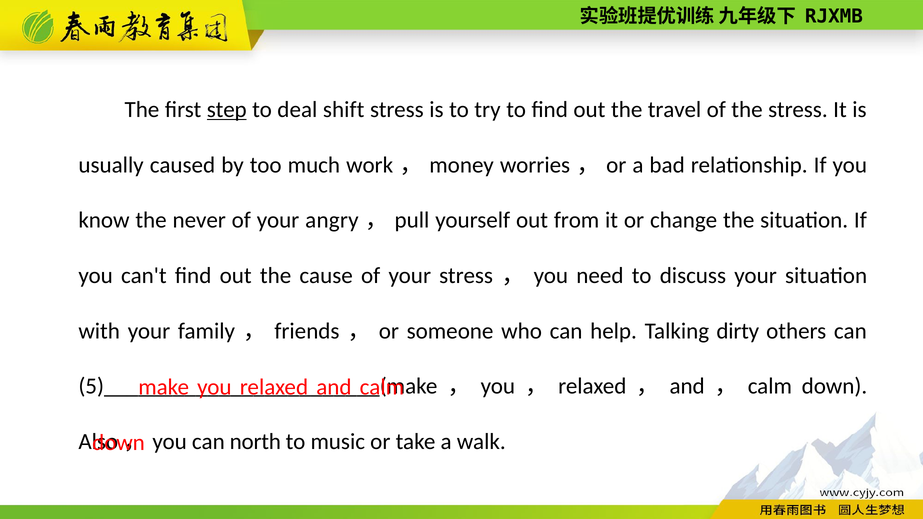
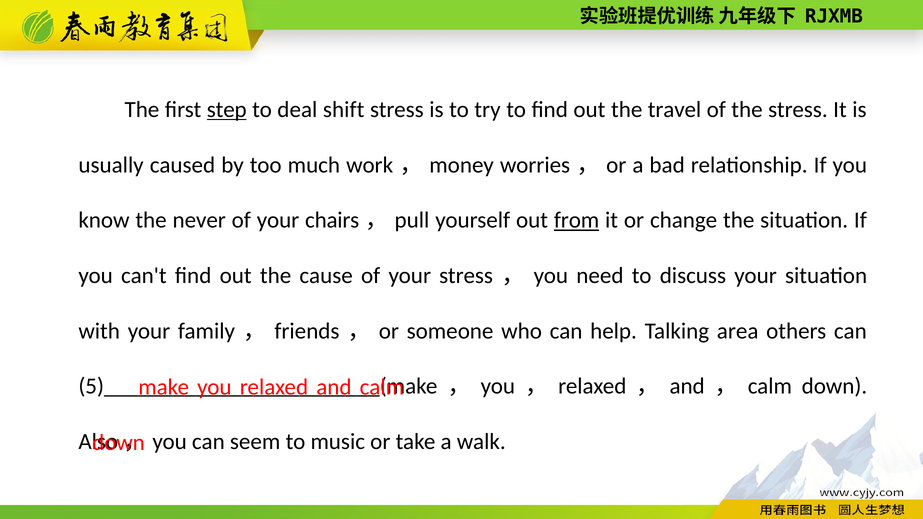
angry: angry -> chairs
from underline: none -> present
dirty: dirty -> area
north: north -> seem
